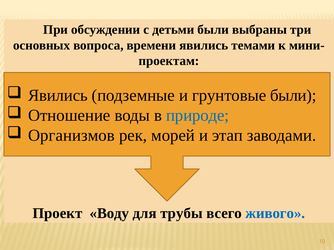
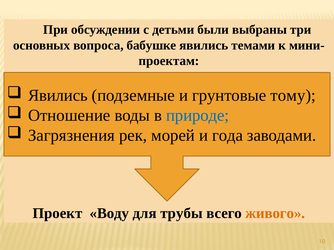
времени: времени -> бабушке
грунтовые были: были -> тому
Организмов: Организмов -> Загрязнения
этап: этап -> года
живого colour: blue -> orange
